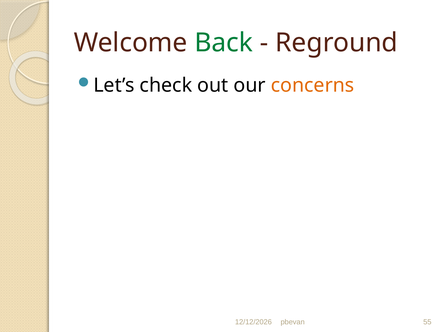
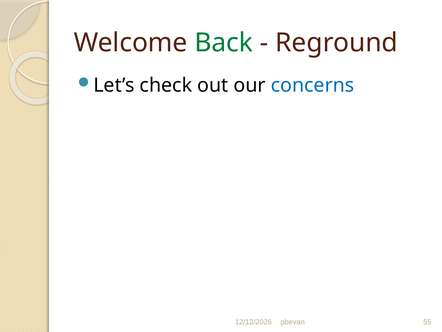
concerns colour: orange -> blue
